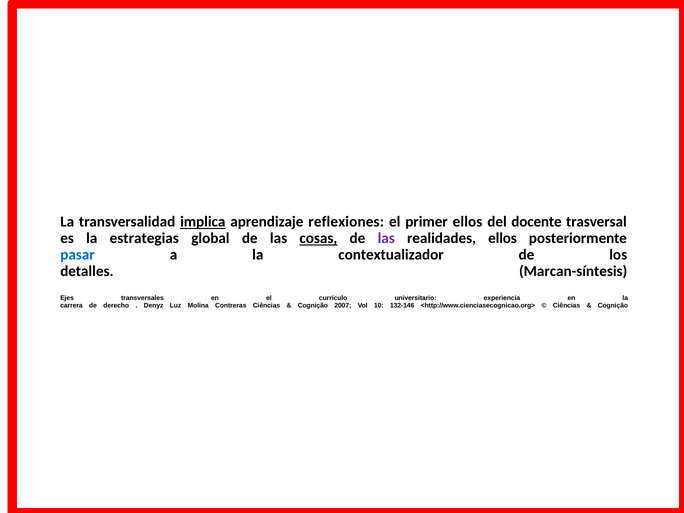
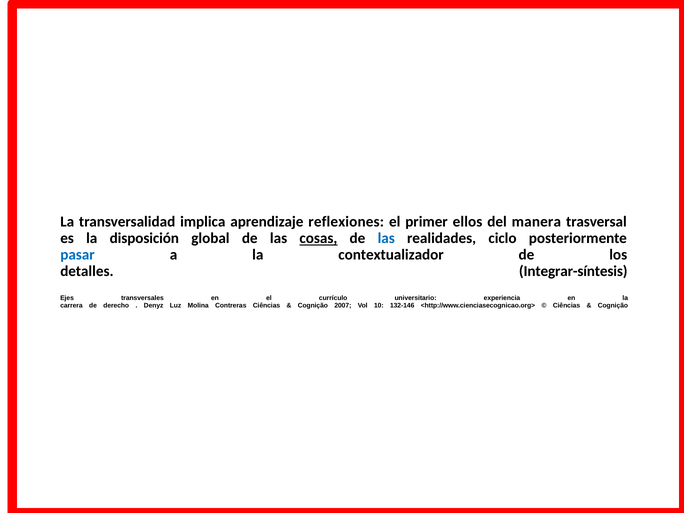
implica underline: present -> none
docente: docente -> manera
estrategias: estrategias -> disposición
las at (386, 238) colour: purple -> blue
realidades ellos: ellos -> ciclo
Marcan-síntesis: Marcan-síntesis -> Integrar-síntesis
